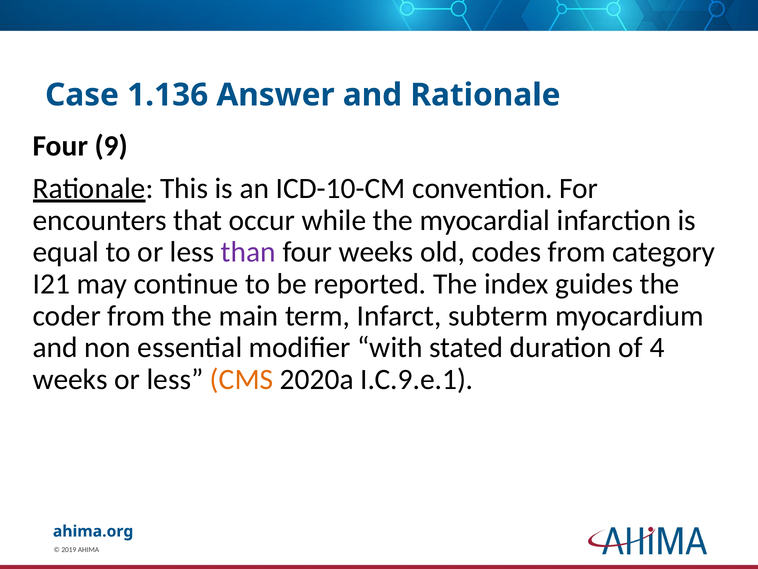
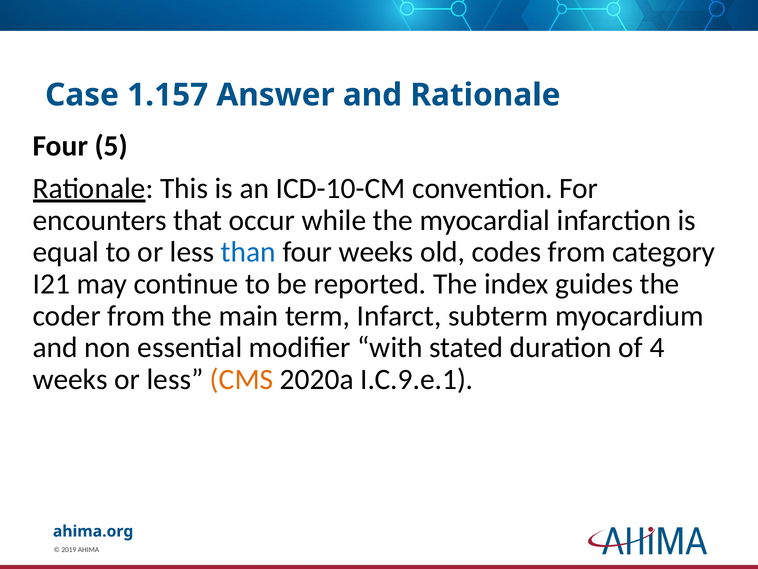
1.136: 1.136 -> 1.157
9: 9 -> 5
than colour: purple -> blue
